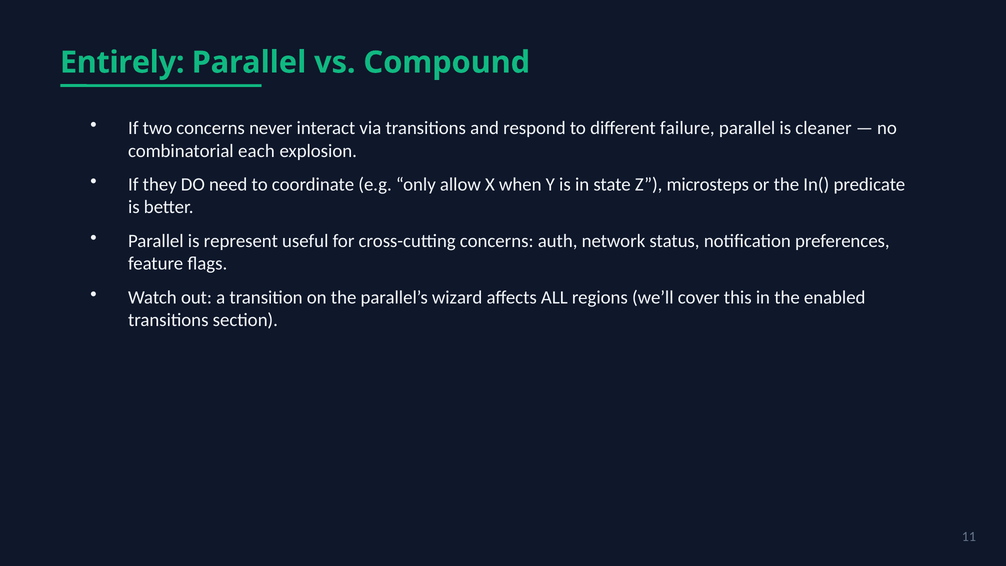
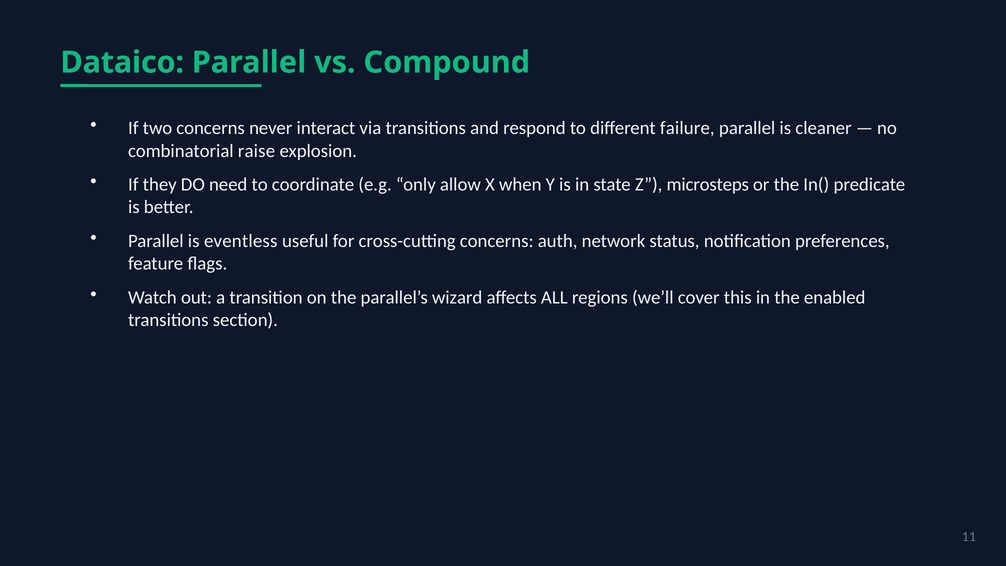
Entirely: Entirely -> Dataico
each: each -> raise
represent: represent -> eventless
